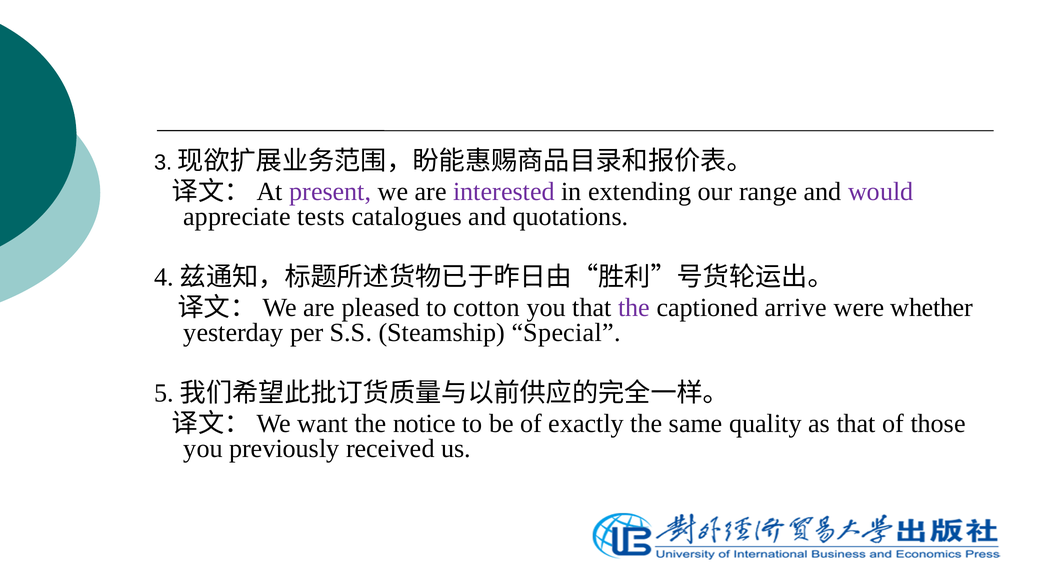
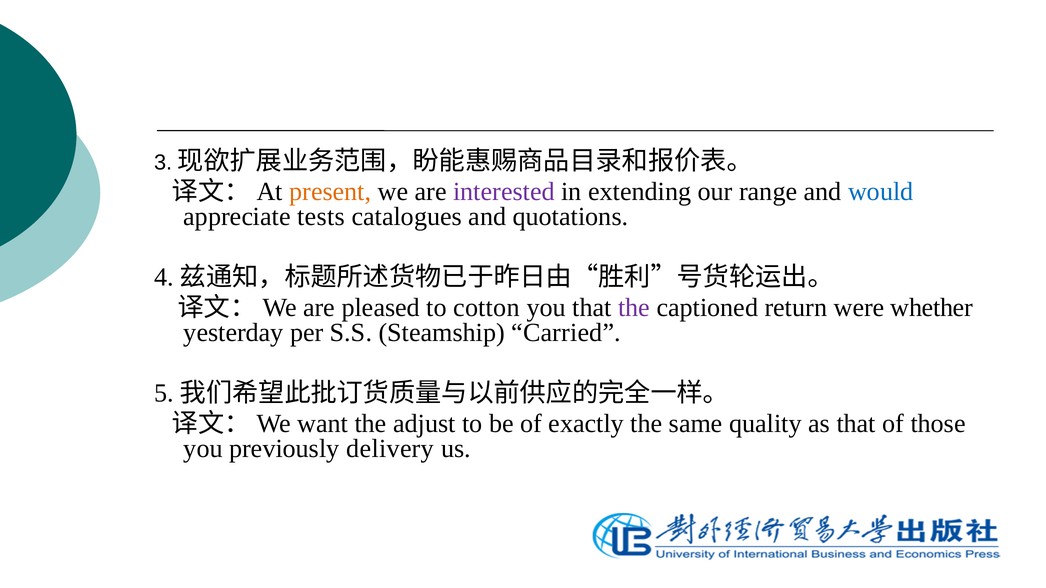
present colour: purple -> orange
would colour: purple -> blue
arrive: arrive -> return
Special: Special -> Carried
notice: notice -> adjust
received: received -> delivery
